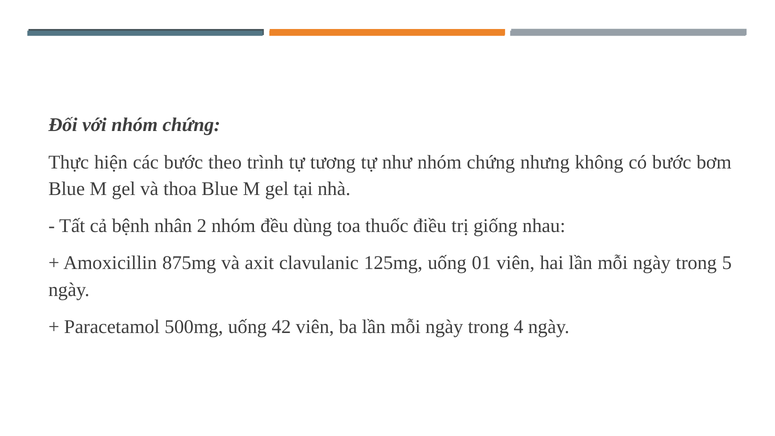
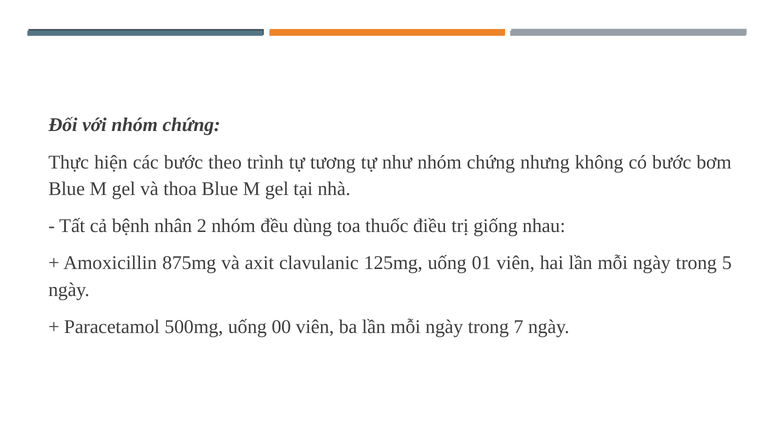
42: 42 -> 00
4: 4 -> 7
